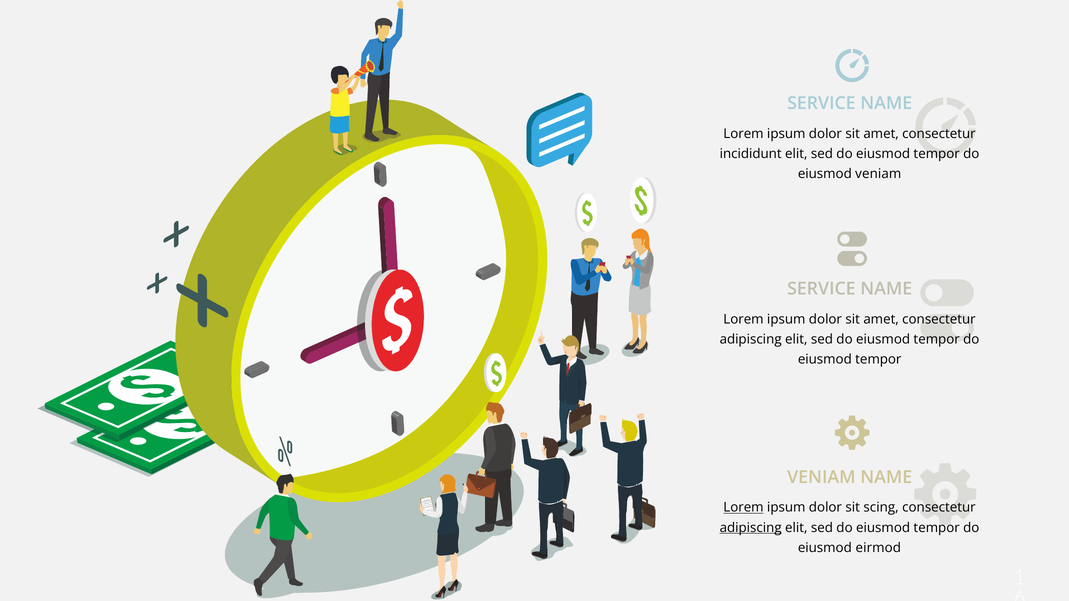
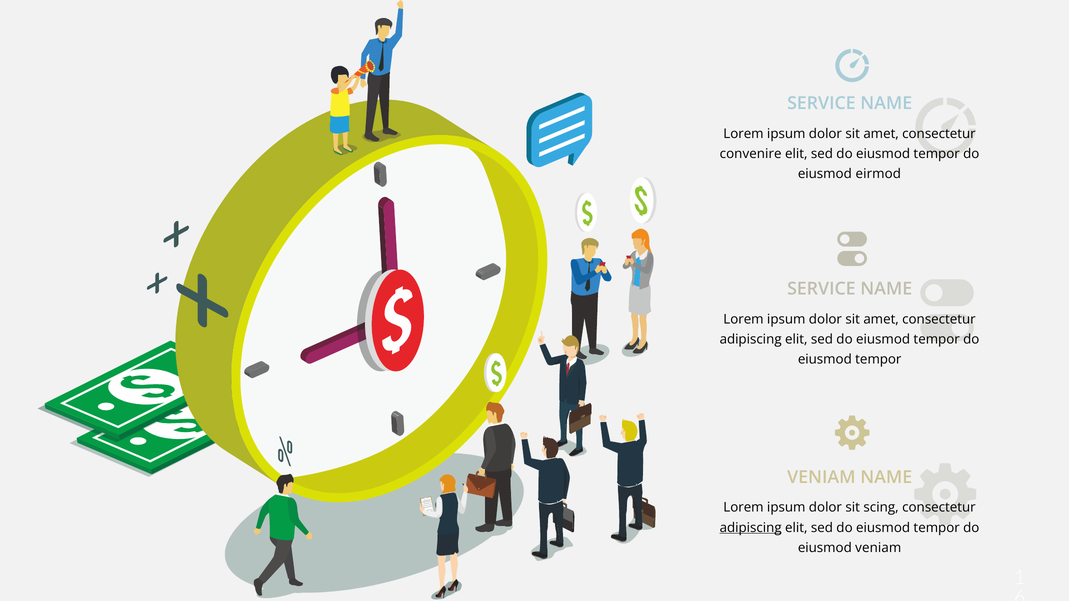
incididunt: incididunt -> convenire
eiusmod veniam: veniam -> eirmod
Lorem at (743, 508) underline: present -> none
eiusmod eirmod: eirmod -> veniam
